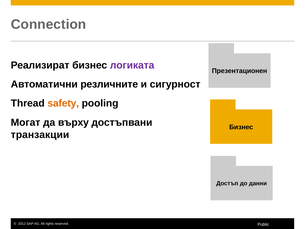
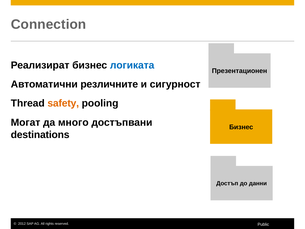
логиката colour: purple -> blue
върху: върху -> много
транзакции: транзакции -> destinations
